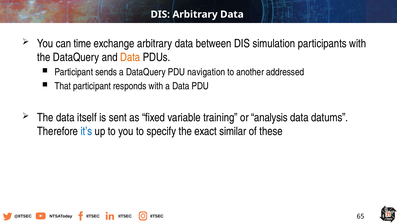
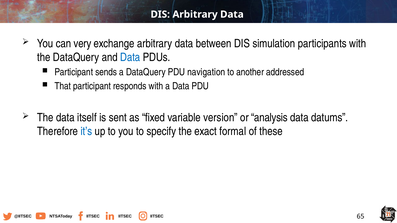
time: time -> very
Data at (130, 57) colour: orange -> blue
training: training -> version
similar: similar -> formal
